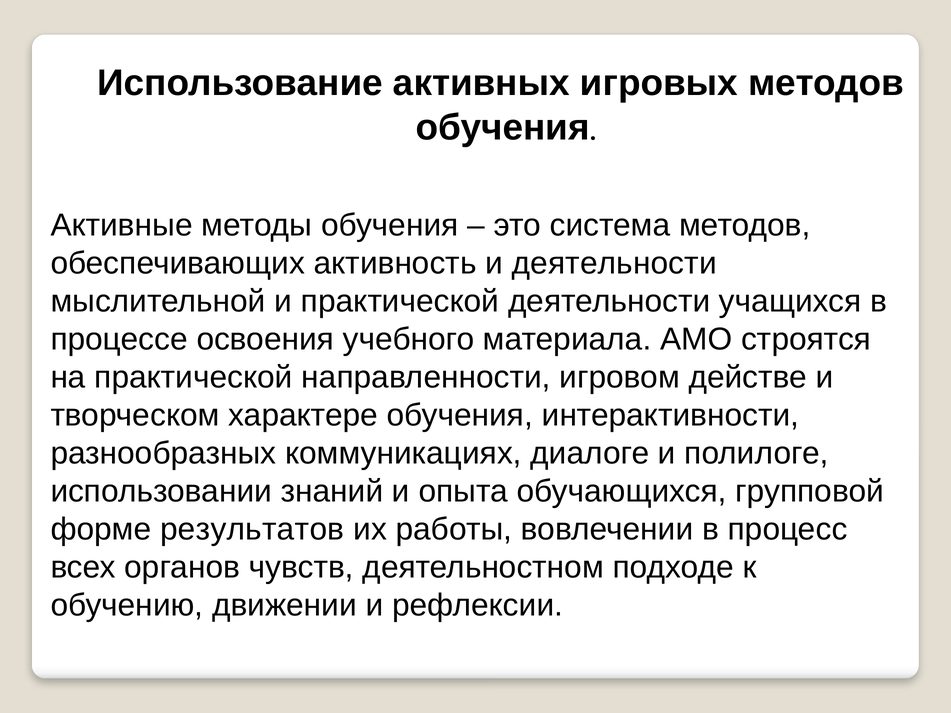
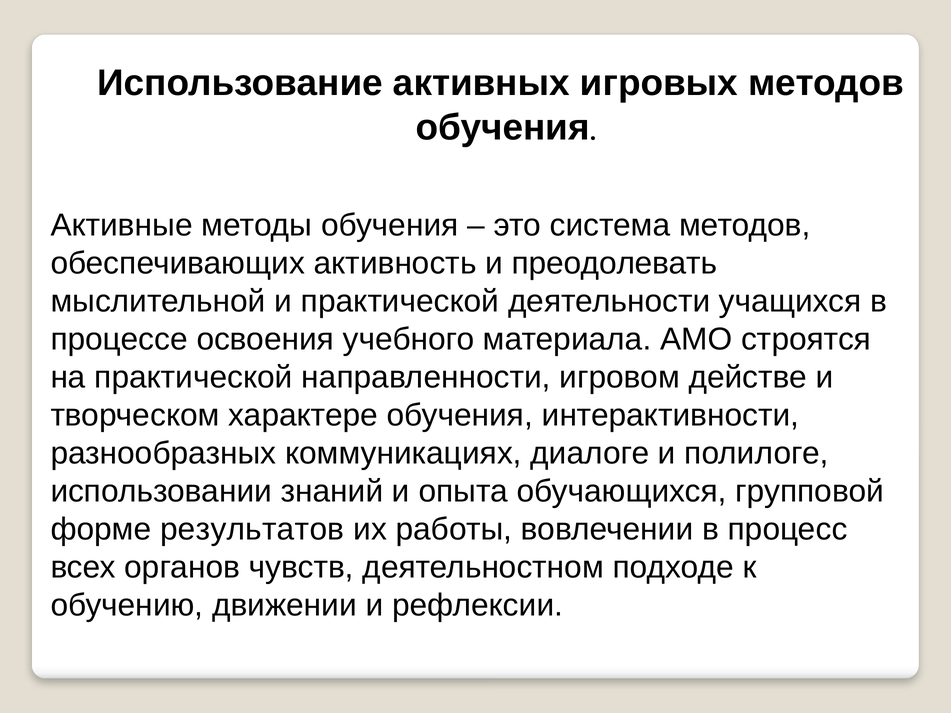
и деятельности: деятельности -> преодолевать
